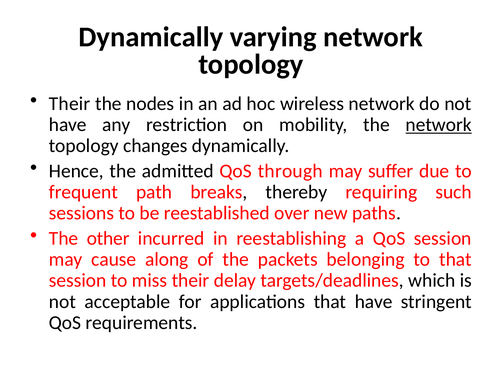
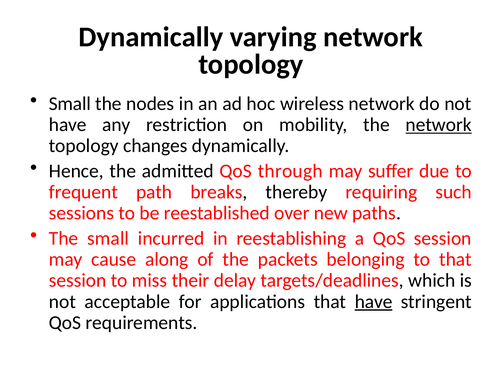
Their at (70, 103): Their -> Small
The other: other -> small
have at (374, 301) underline: none -> present
